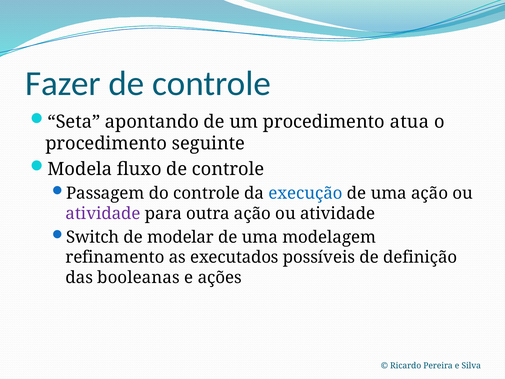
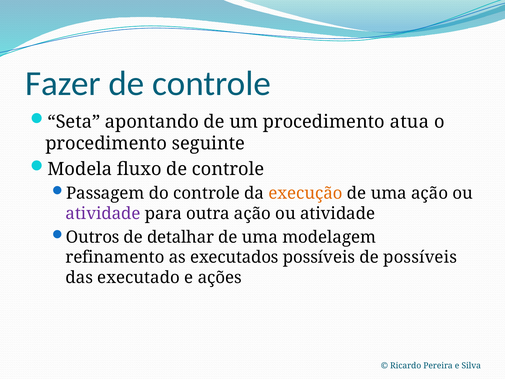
execução colour: blue -> orange
Switch: Switch -> Outros
modelar: modelar -> detalhar
de definição: definição -> possíveis
booleanas: booleanas -> executado
